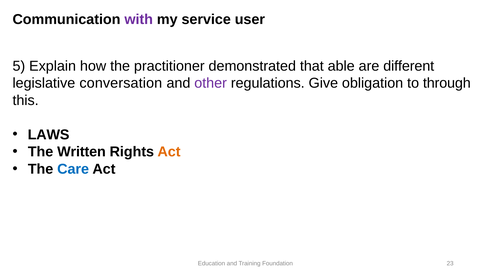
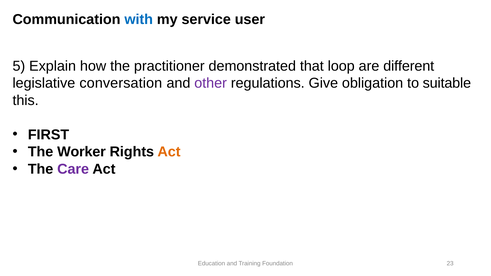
with colour: purple -> blue
able: able -> loop
through: through -> suitable
LAWS: LAWS -> FIRST
Written: Written -> Worker
Care colour: blue -> purple
